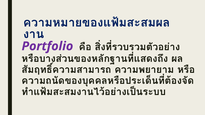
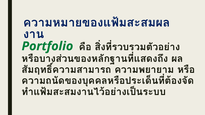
Portfolio colour: purple -> green
